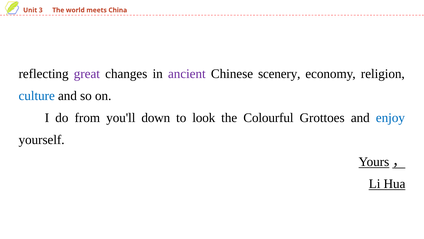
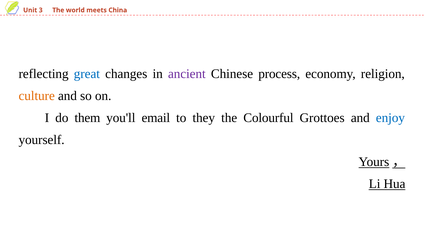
great colour: purple -> blue
scenery: scenery -> process
culture colour: blue -> orange
from: from -> them
down: down -> email
look: look -> they
